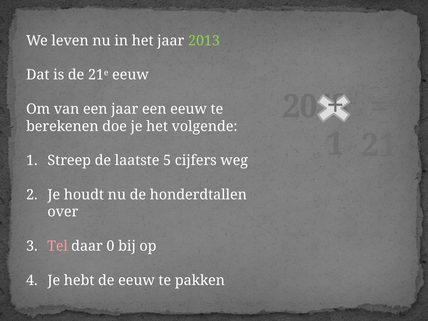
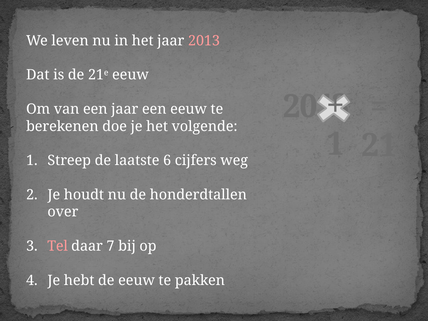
2013 colour: light green -> pink
5: 5 -> 6
0: 0 -> 7
